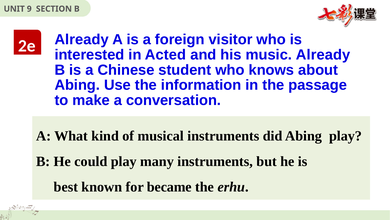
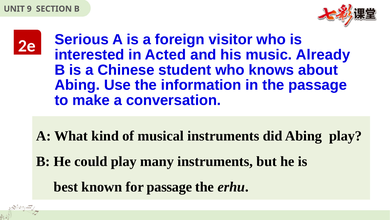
Already at (82, 39): Already -> Serious
for became: became -> passage
